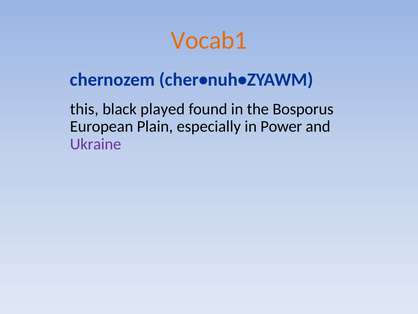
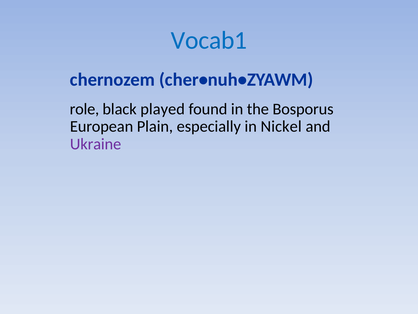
Vocab1 colour: orange -> blue
this: this -> role
Power: Power -> Nickel
